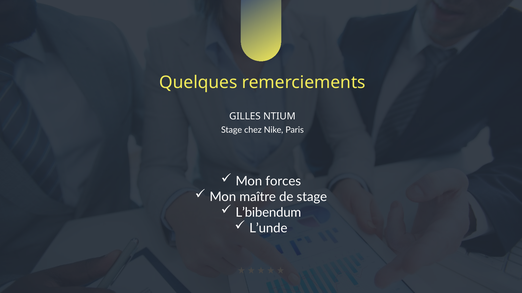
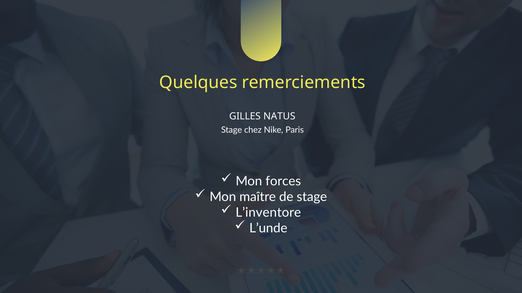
NTIUM: NTIUM -> NATUS
L’bibendum: L’bibendum -> L’inventore
